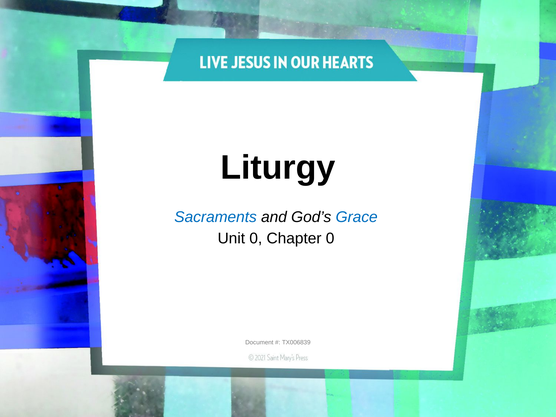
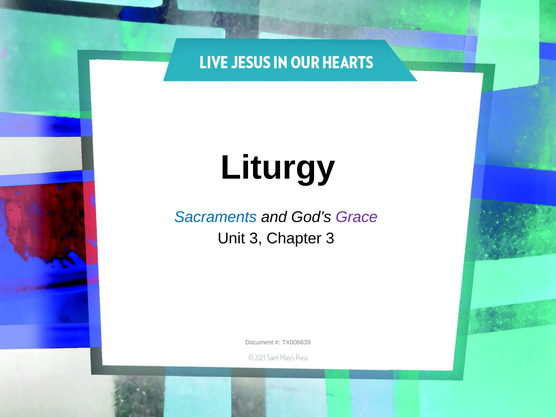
Grace colour: blue -> purple
Unit 0: 0 -> 3
Chapter 0: 0 -> 3
